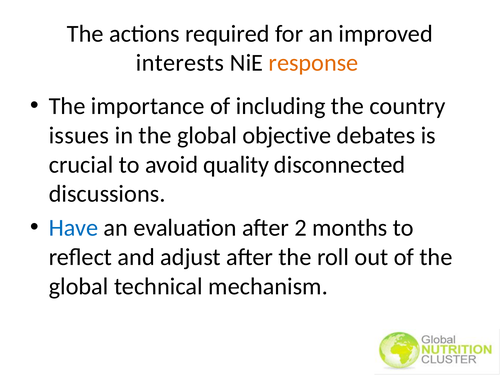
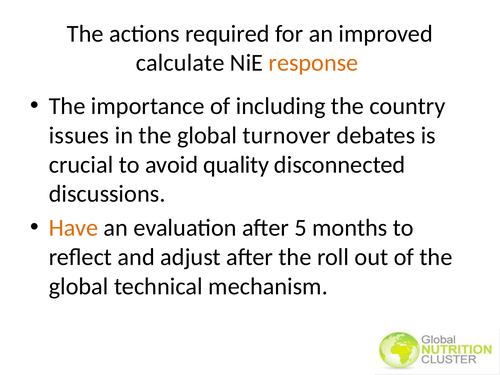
interests: interests -> calculate
objective: objective -> turnover
Have colour: blue -> orange
2: 2 -> 5
